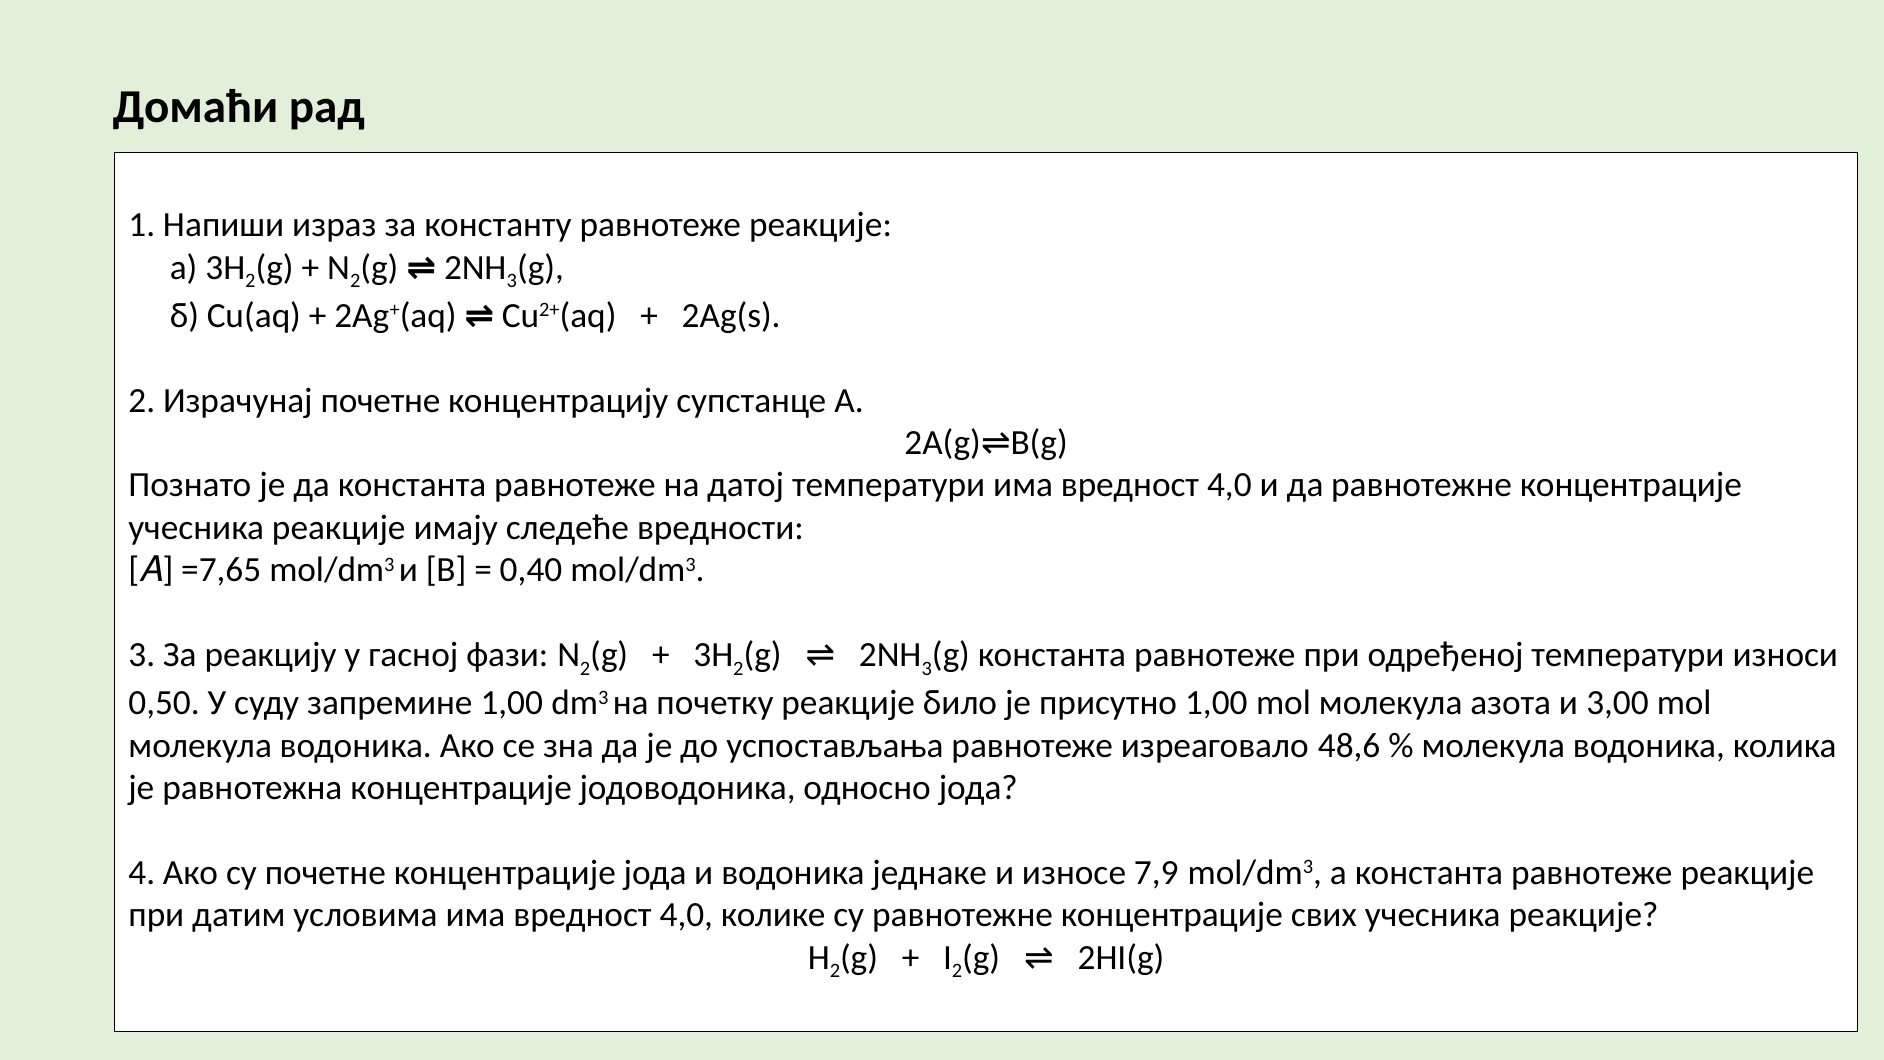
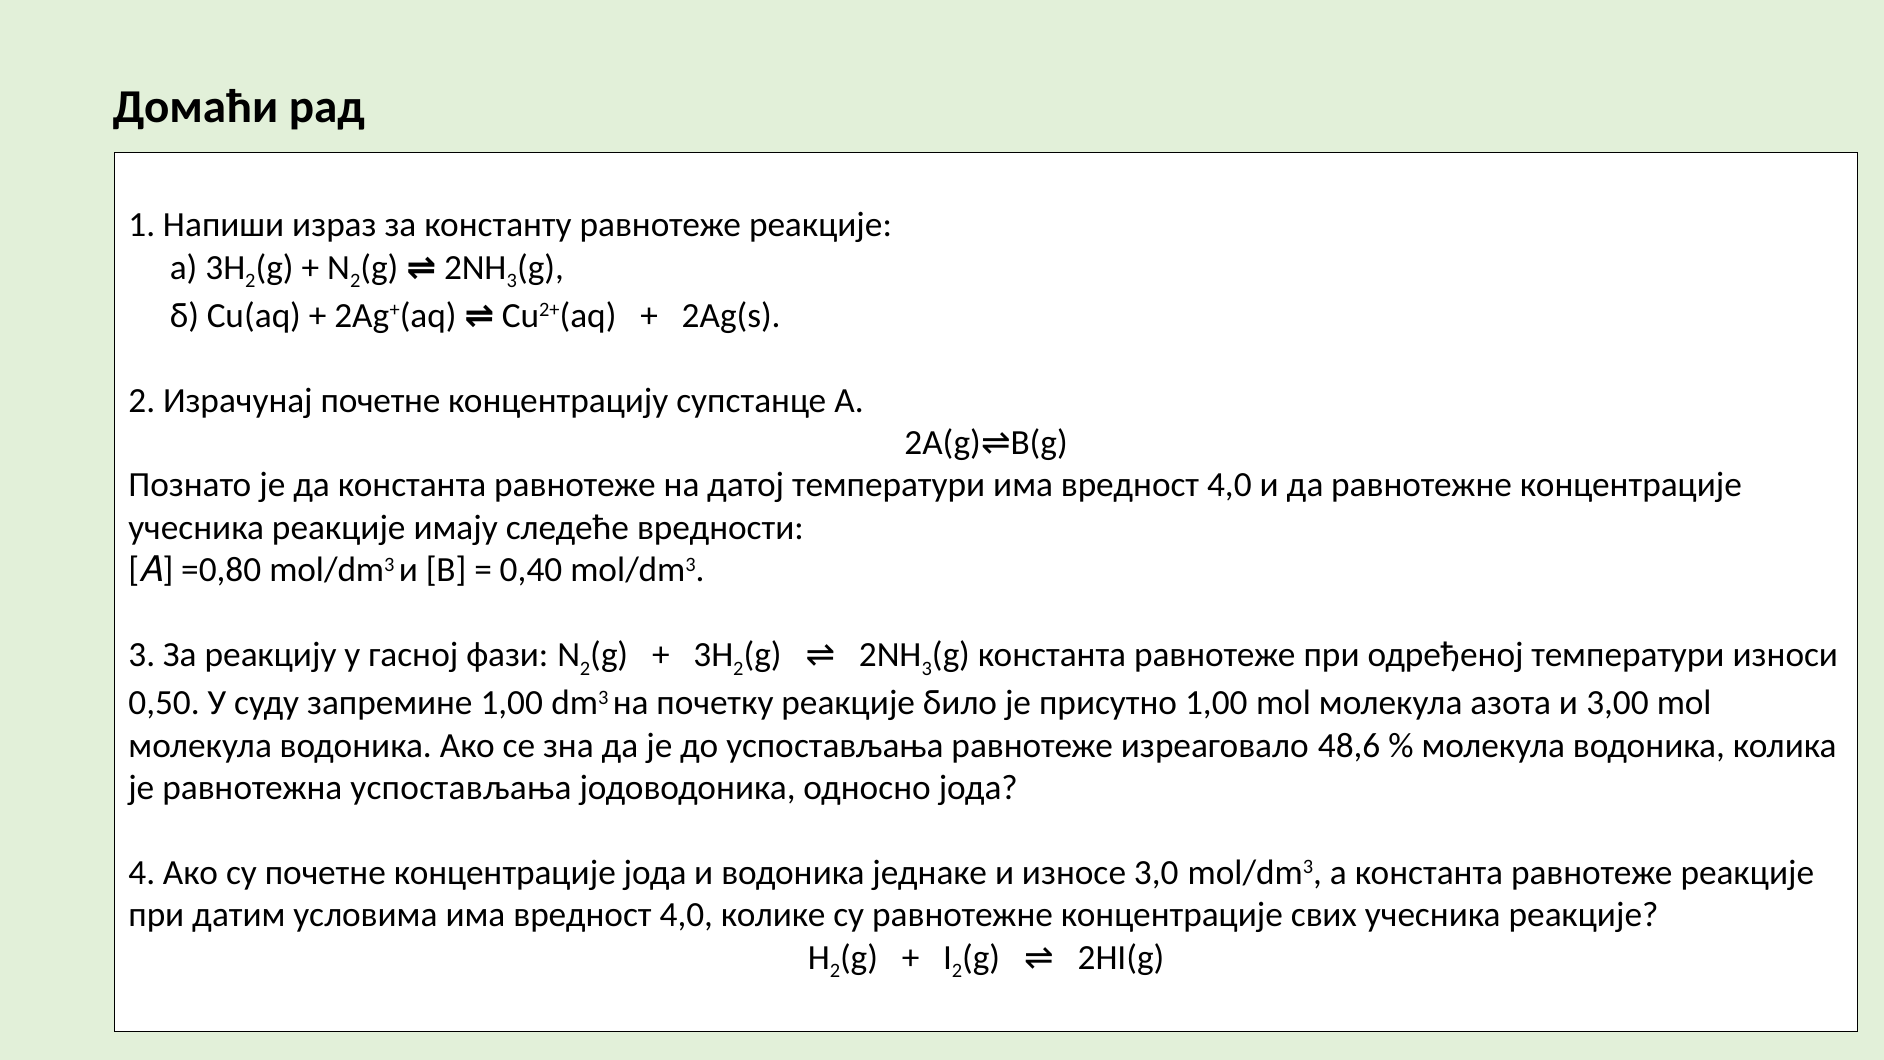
=7,65: =7,65 -> =0,80
равнотежна концентрације: концентрације -> успостављања
7,9: 7,9 -> 3,0
